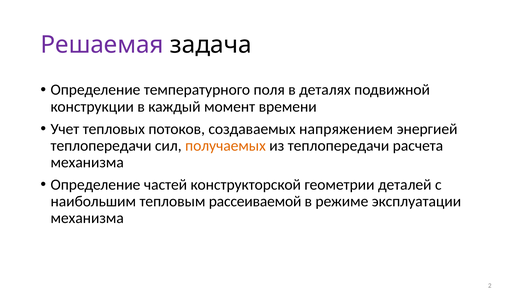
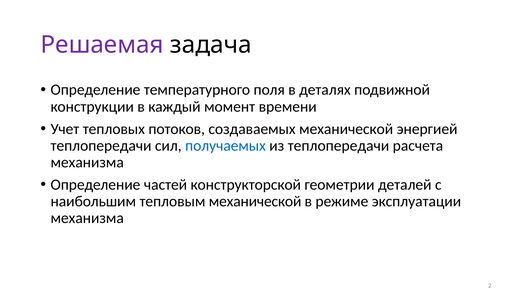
создаваемых напряжением: напряжением -> механической
получаемых colour: orange -> blue
тепловым рассеиваемой: рассеиваемой -> механической
